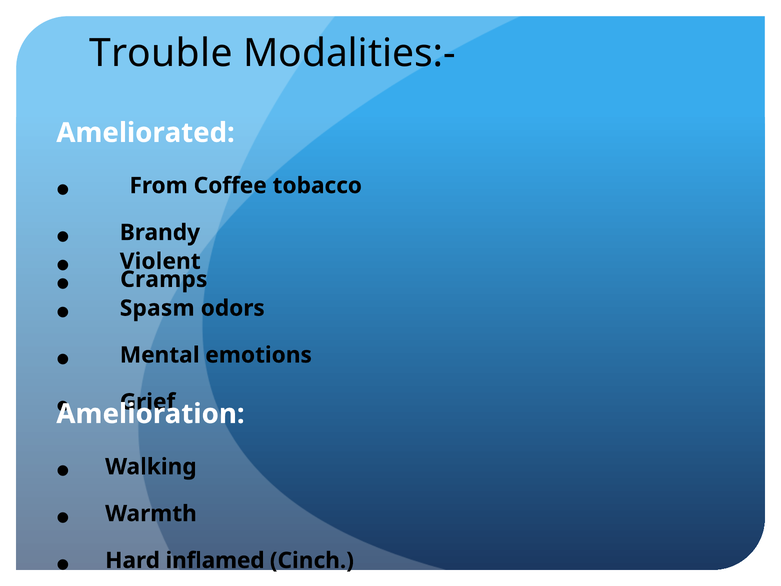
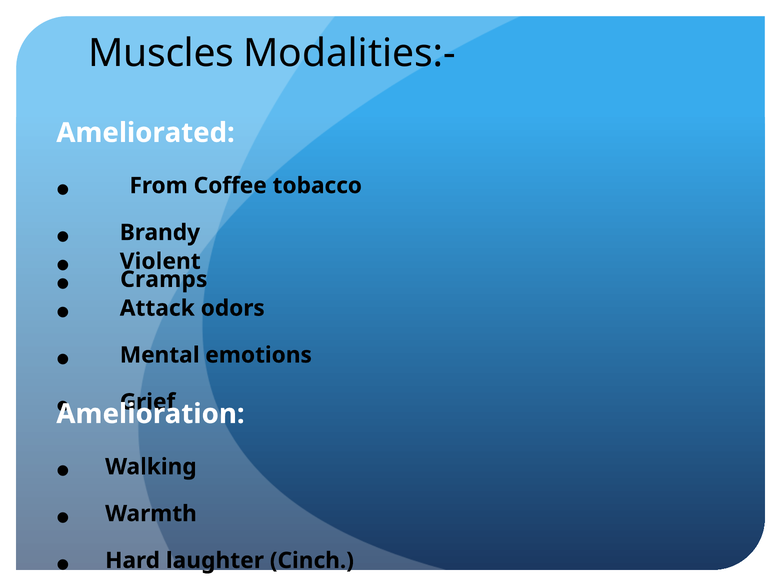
Trouble: Trouble -> Muscles
Spasm: Spasm -> Attack
inflamed: inflamed -> laughter
